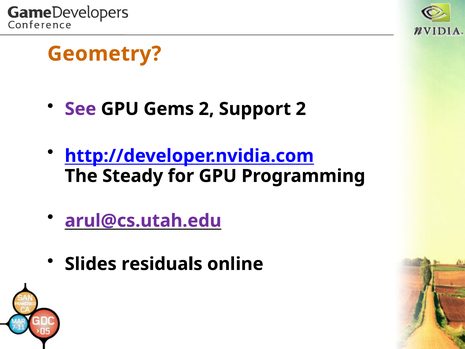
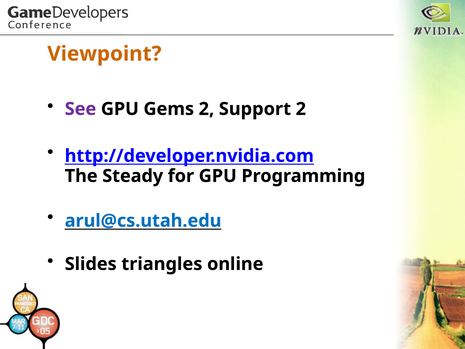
Geometry: Geometry -> Viewpoint
arul@cs.utah.edu colour: purple -> blue
residuals: residuals -> triangles
